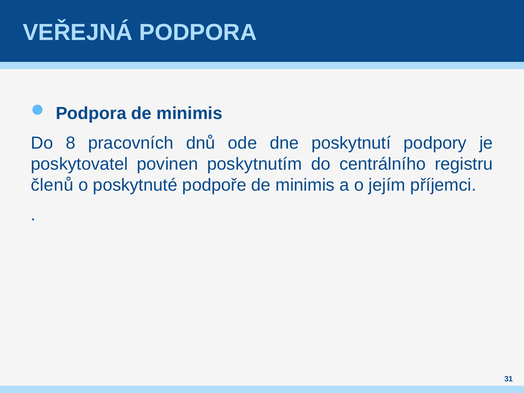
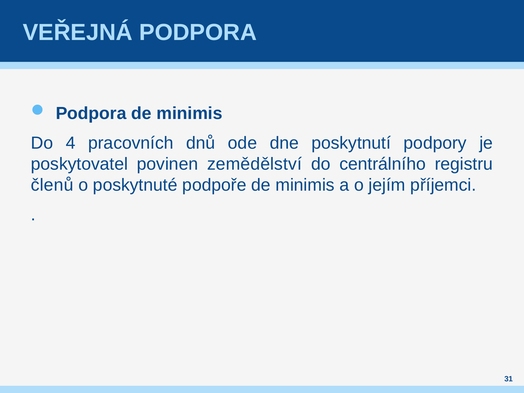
8: 8 -> 4
poskytnutím: poskytnutím -> zemědělství
